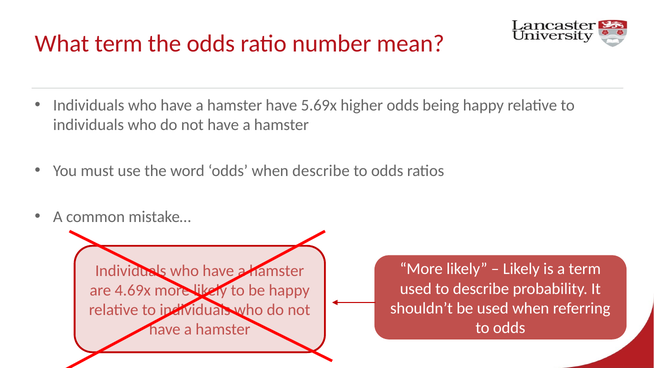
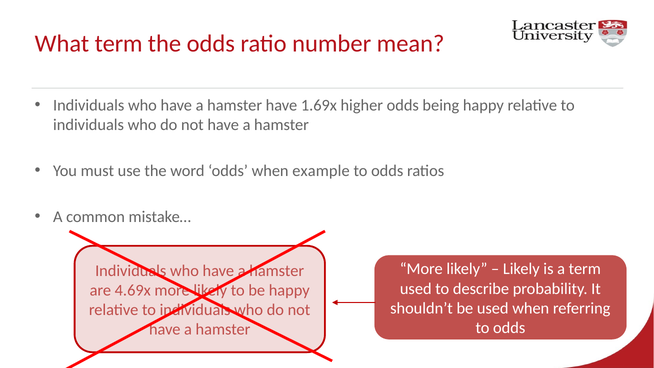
5.69x: 5.69x -> 1.69x
when describe: describe -> example
